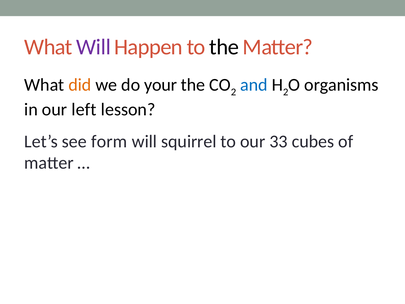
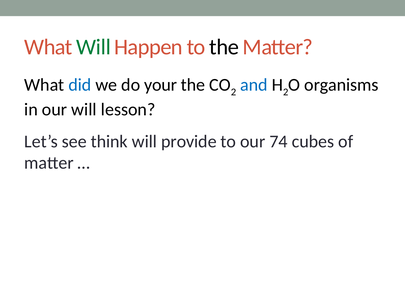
Will at (93, 47) colour: purple -> green
did colour: orange -> blue
our left: left -> will
form: form -> think
squirrel: squirrel -> provide
33: 33 -> 74
